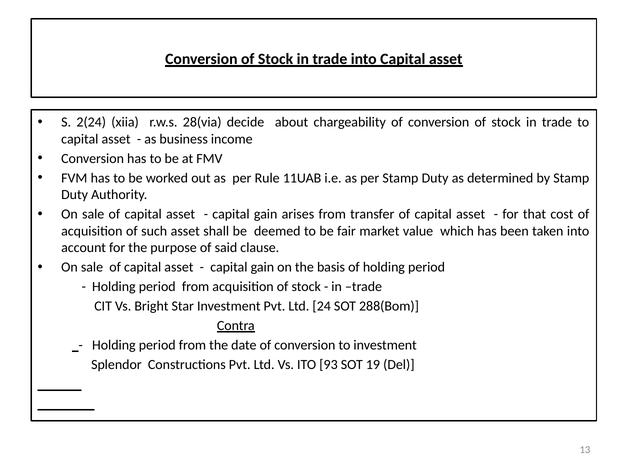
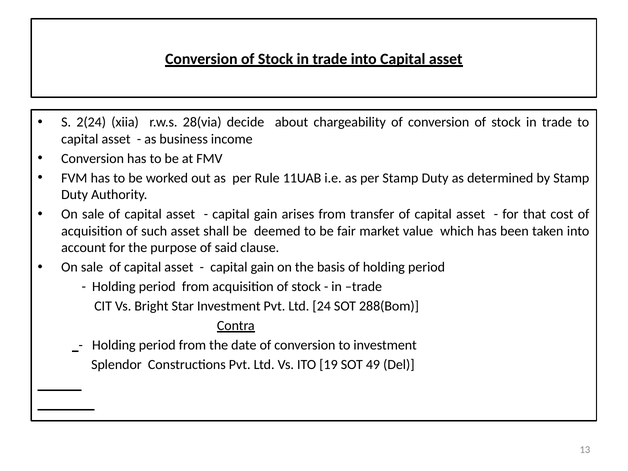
93: 93 -> 19
19: 19 -> 49
